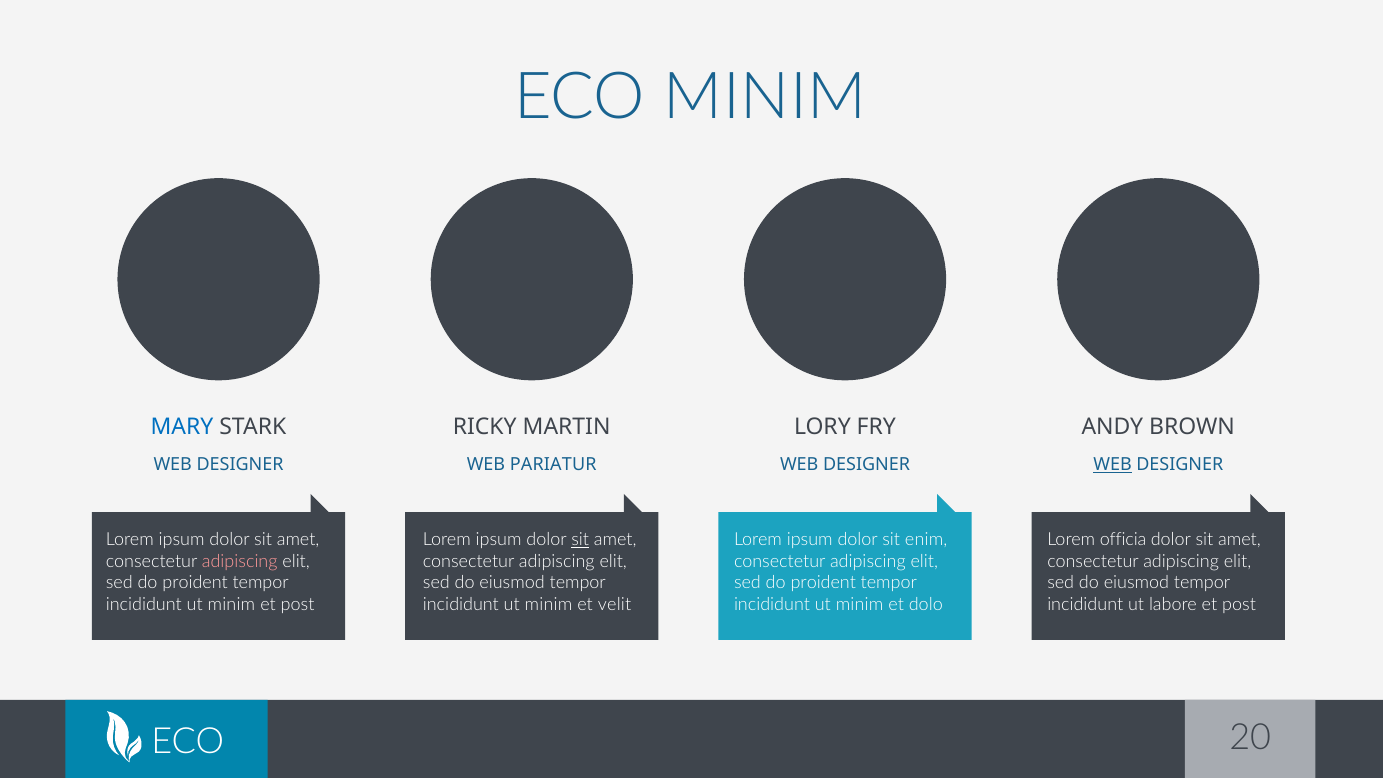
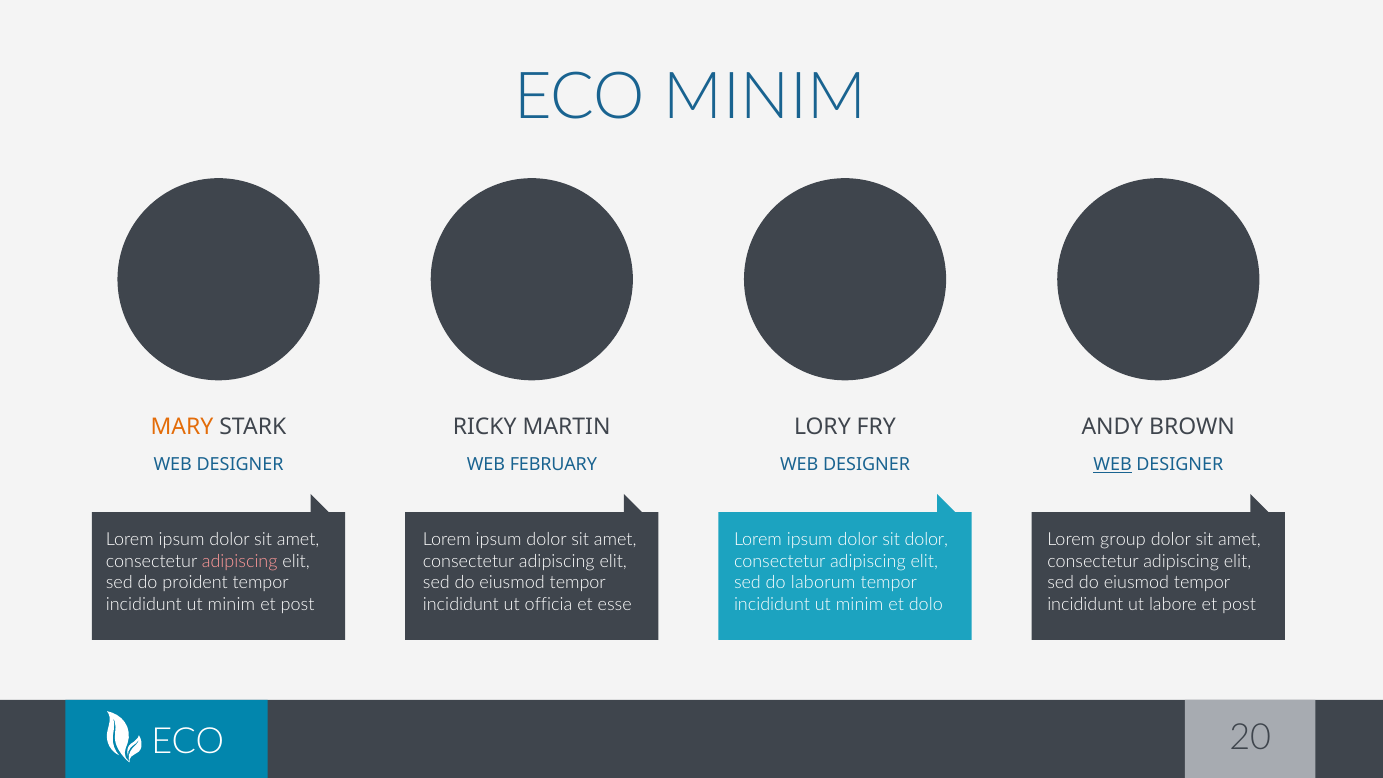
MARY colour: blue -> orange
PARIATUR: PARIATUR -> FEBRUARY
sit at (580, 540) underline: present -> none
sit enim: enim -> dolor
officia: officia -> group
proident at (823, 583): proident -> laborum
minim at (548, 604): minim -> officia
velit: velit -> esse
